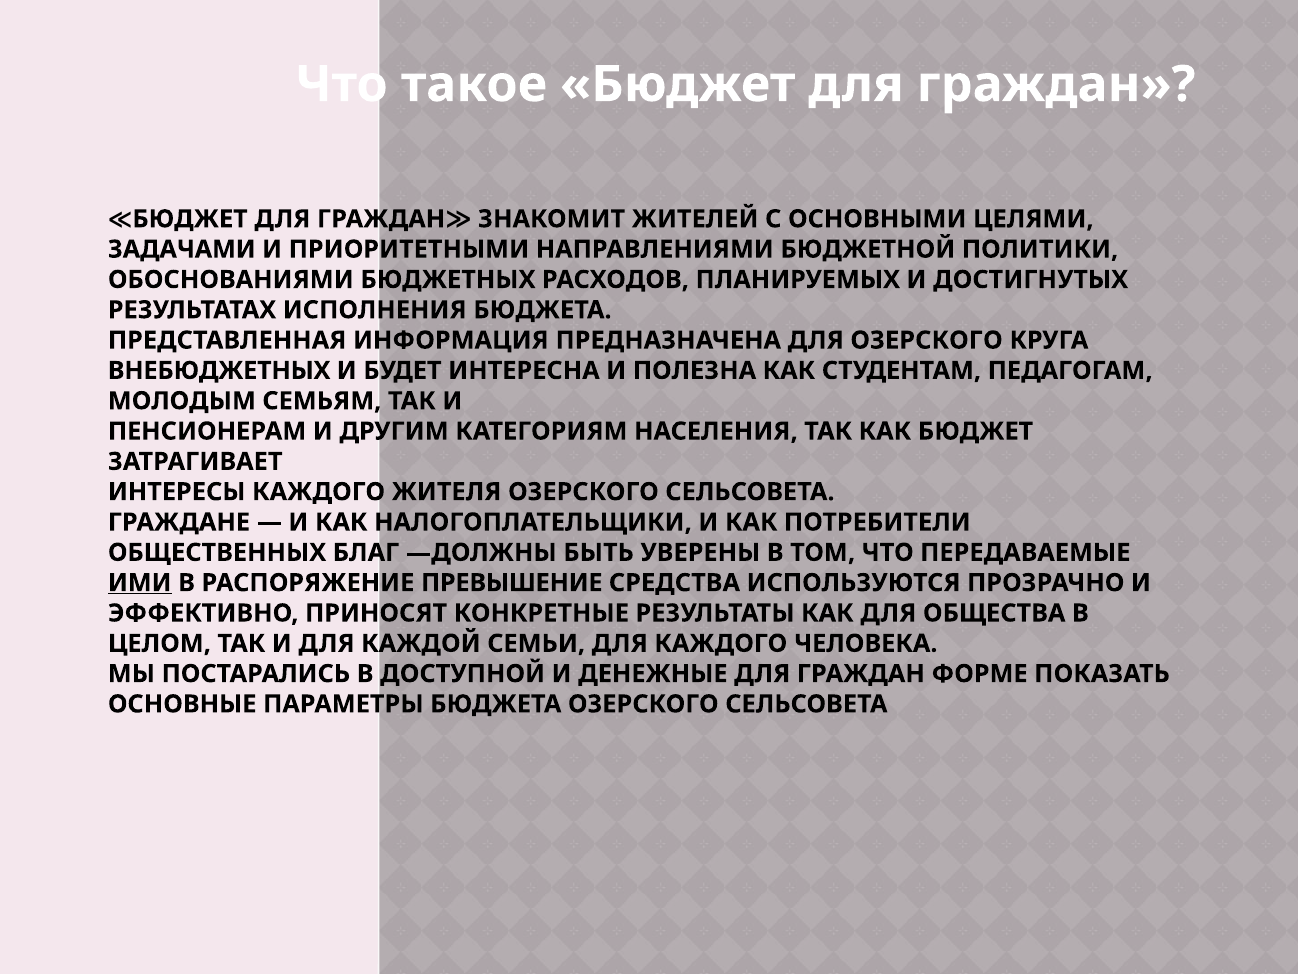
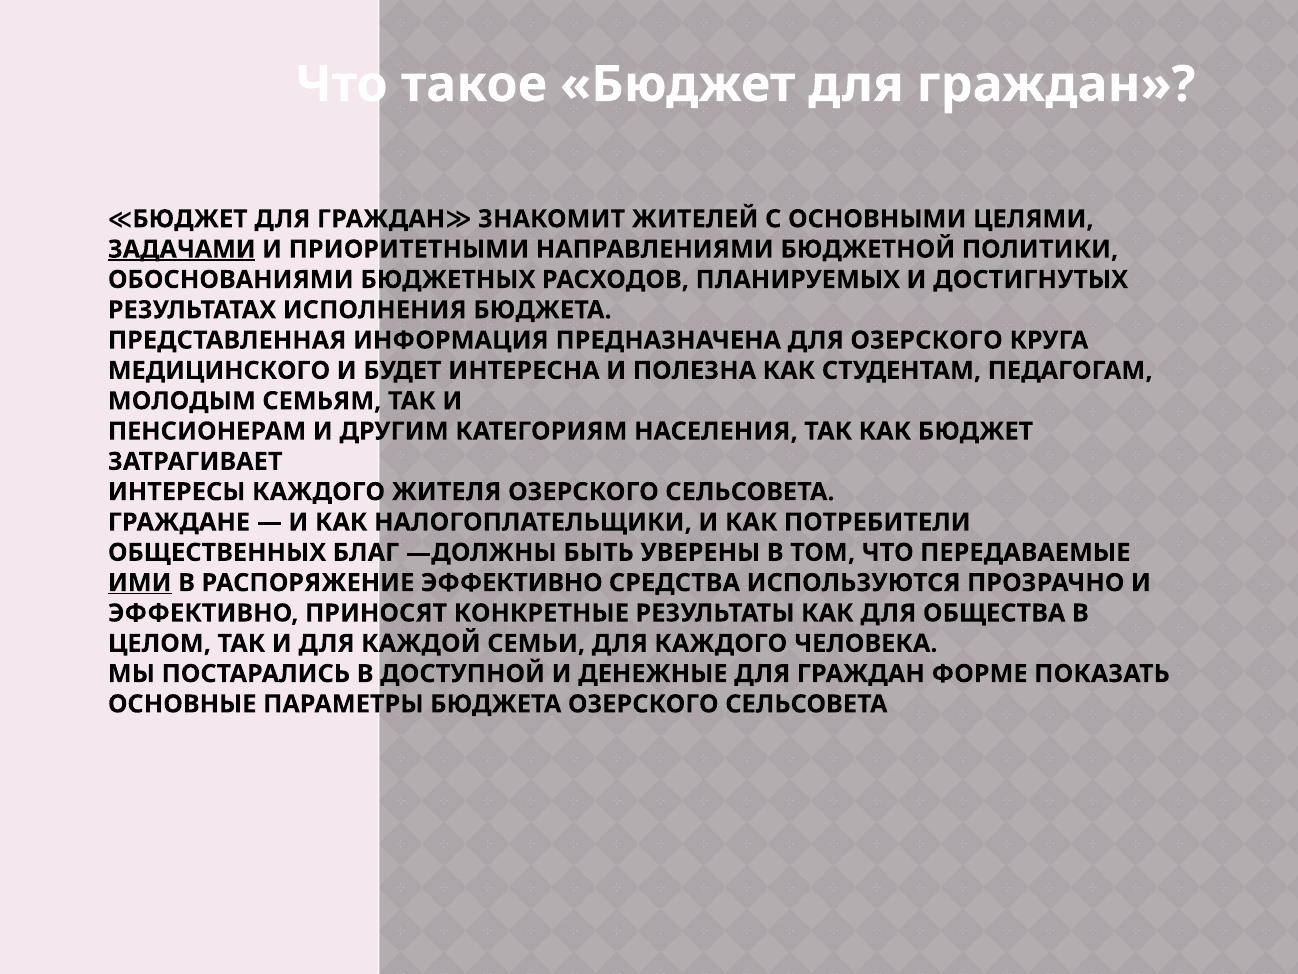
ЗАДАЧАМИ underline: none -> present
ВНЕБЮДЖЕТНЫХ: ВНЕБЮДЖЕТНЫХ -> МЕДИЦИНСКОГО
РАСПОРЯЖЕНИЕ ПРЕВЫШЕНИЕ: ПРЕВЫШЕНИЕ -> ЭФФЕКТИВНО
